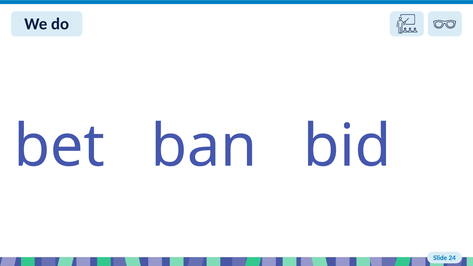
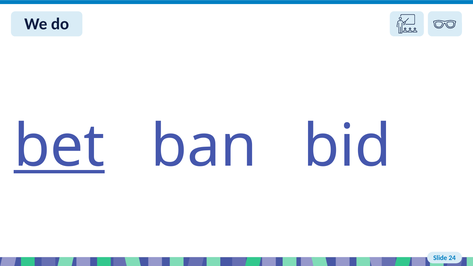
bet underline: none -> present
